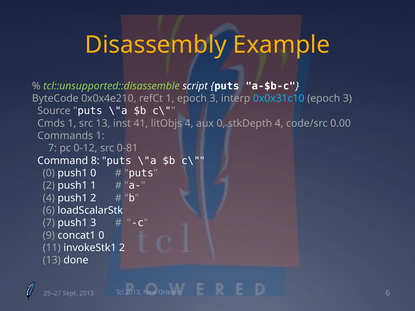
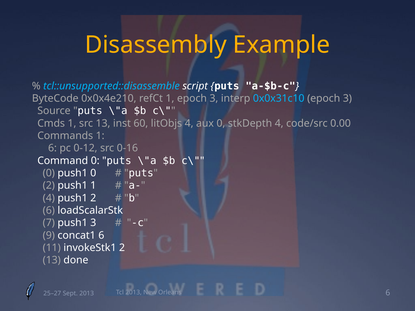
tcl::unsupported::disassemble colour: light green -> light blue
41: 41 -> 60
7 at (52, 148): 7 -> 6
0-81: 0-81 -> 0-16
Command 8: 8 -> 0
concat1 0: 0 -> 6
